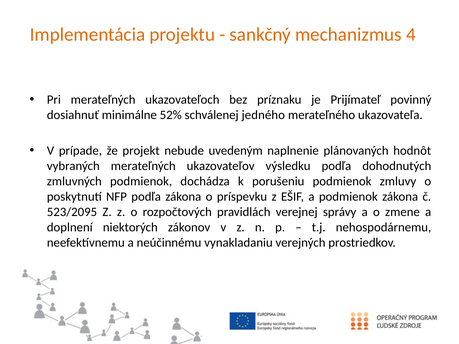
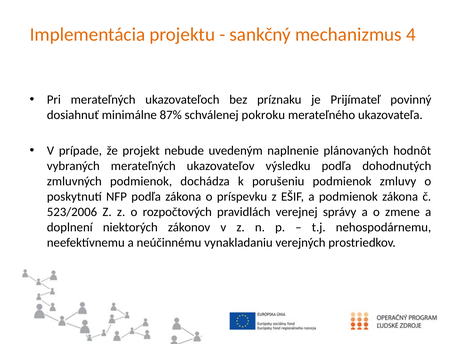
52%: 52% -> 87%
jedného: jedného -> pokroku
523/2095: 523/2095 -> 523/2006
